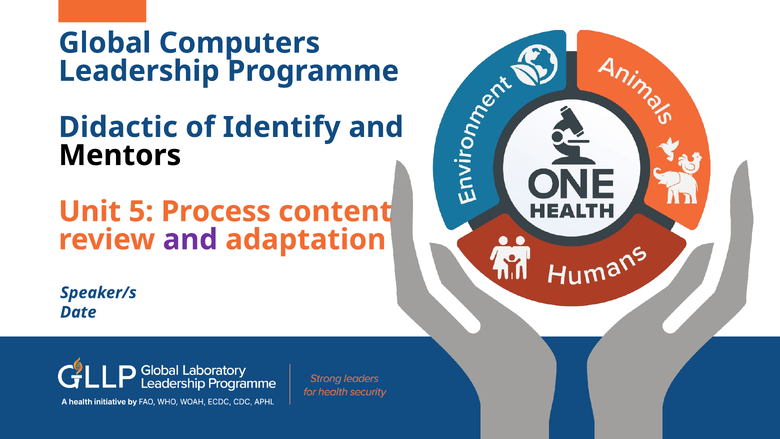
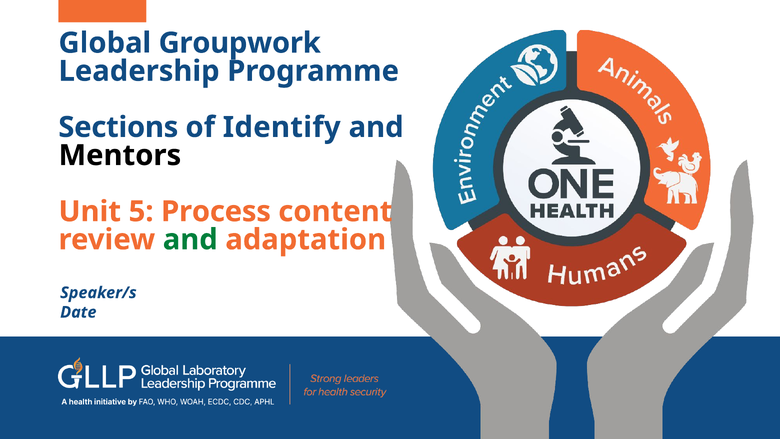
Computers: Computers -> Groupwork
Didactic: Didactic -> Sections
and at (190, 240) colour: purple -> green
